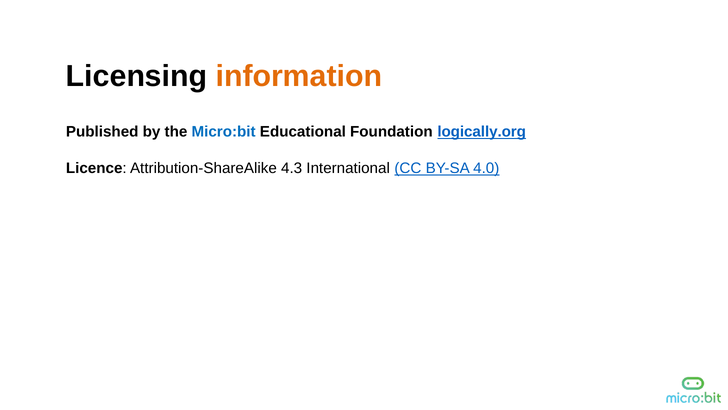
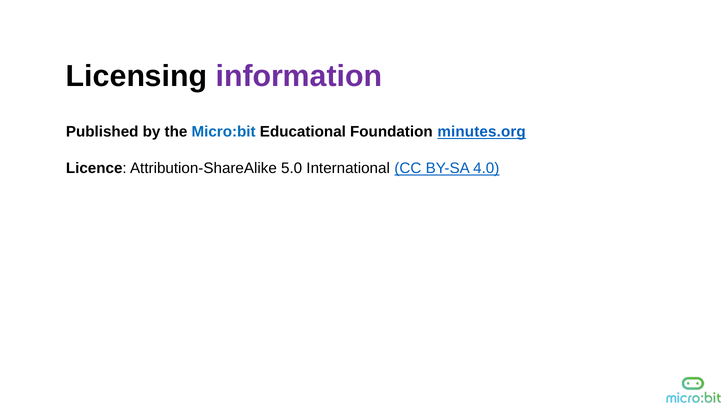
information colour: orange -> purple
logically.org: logically.org -> minutes.org
4.3: 4.3 -> 5.0
